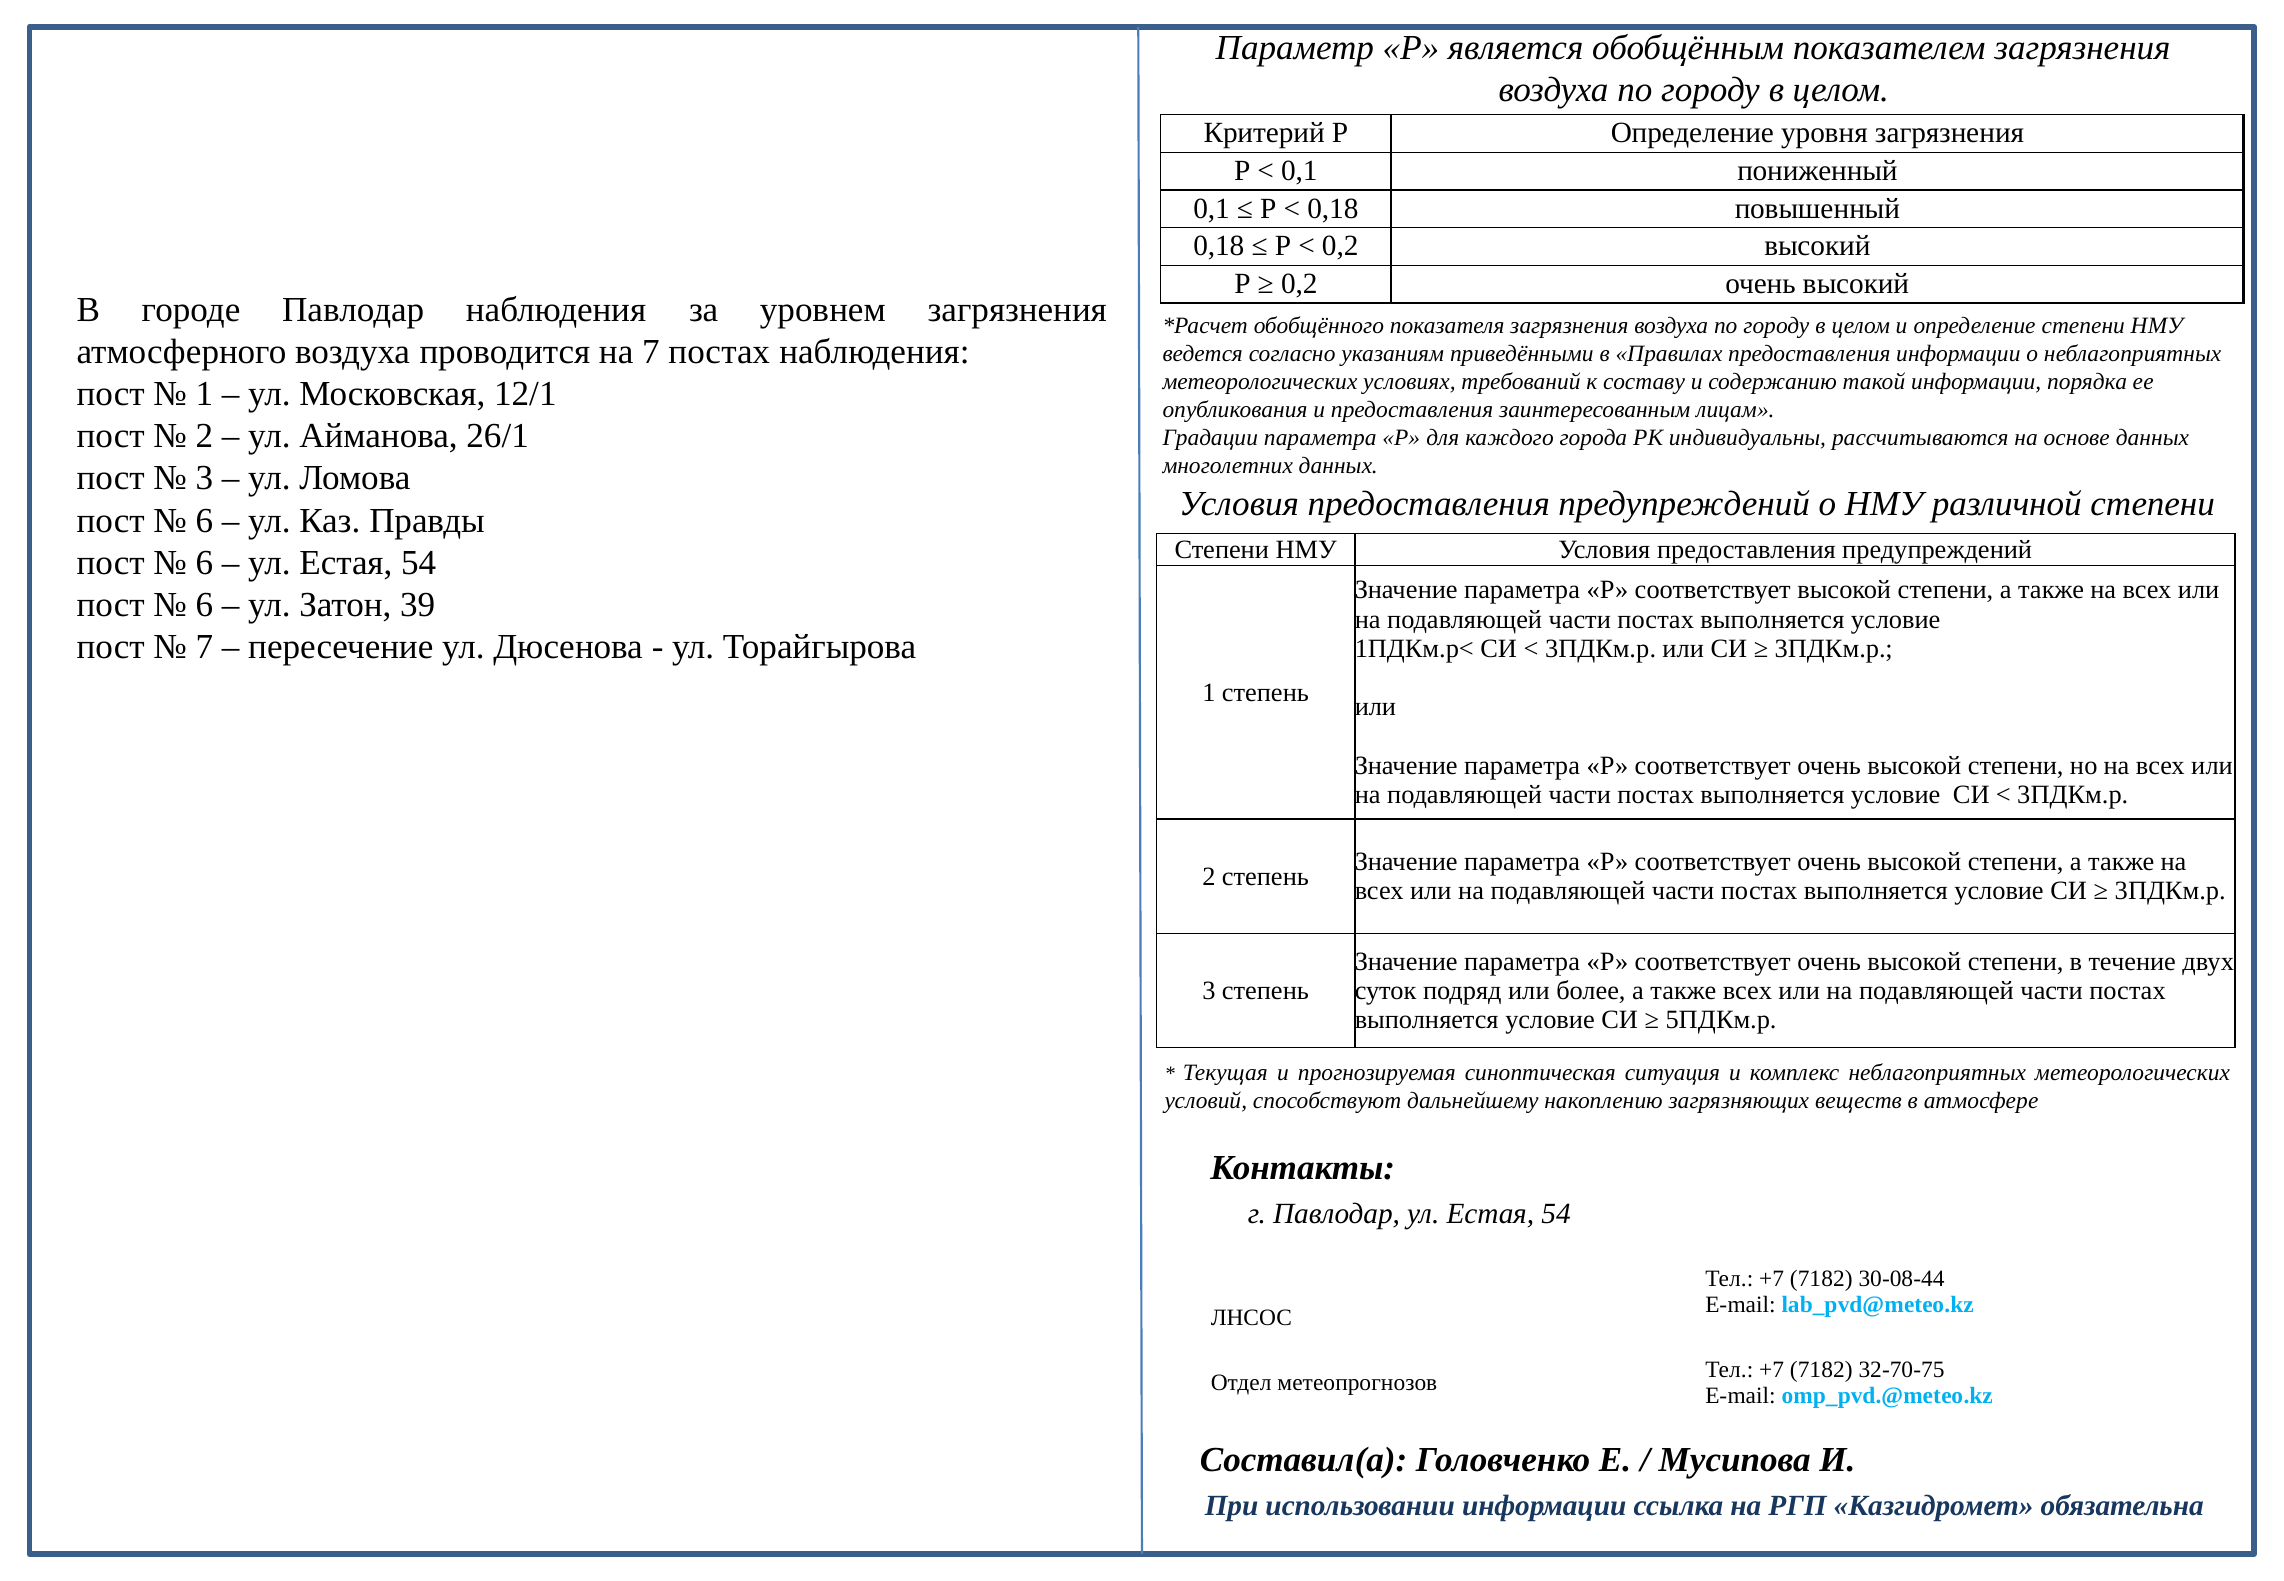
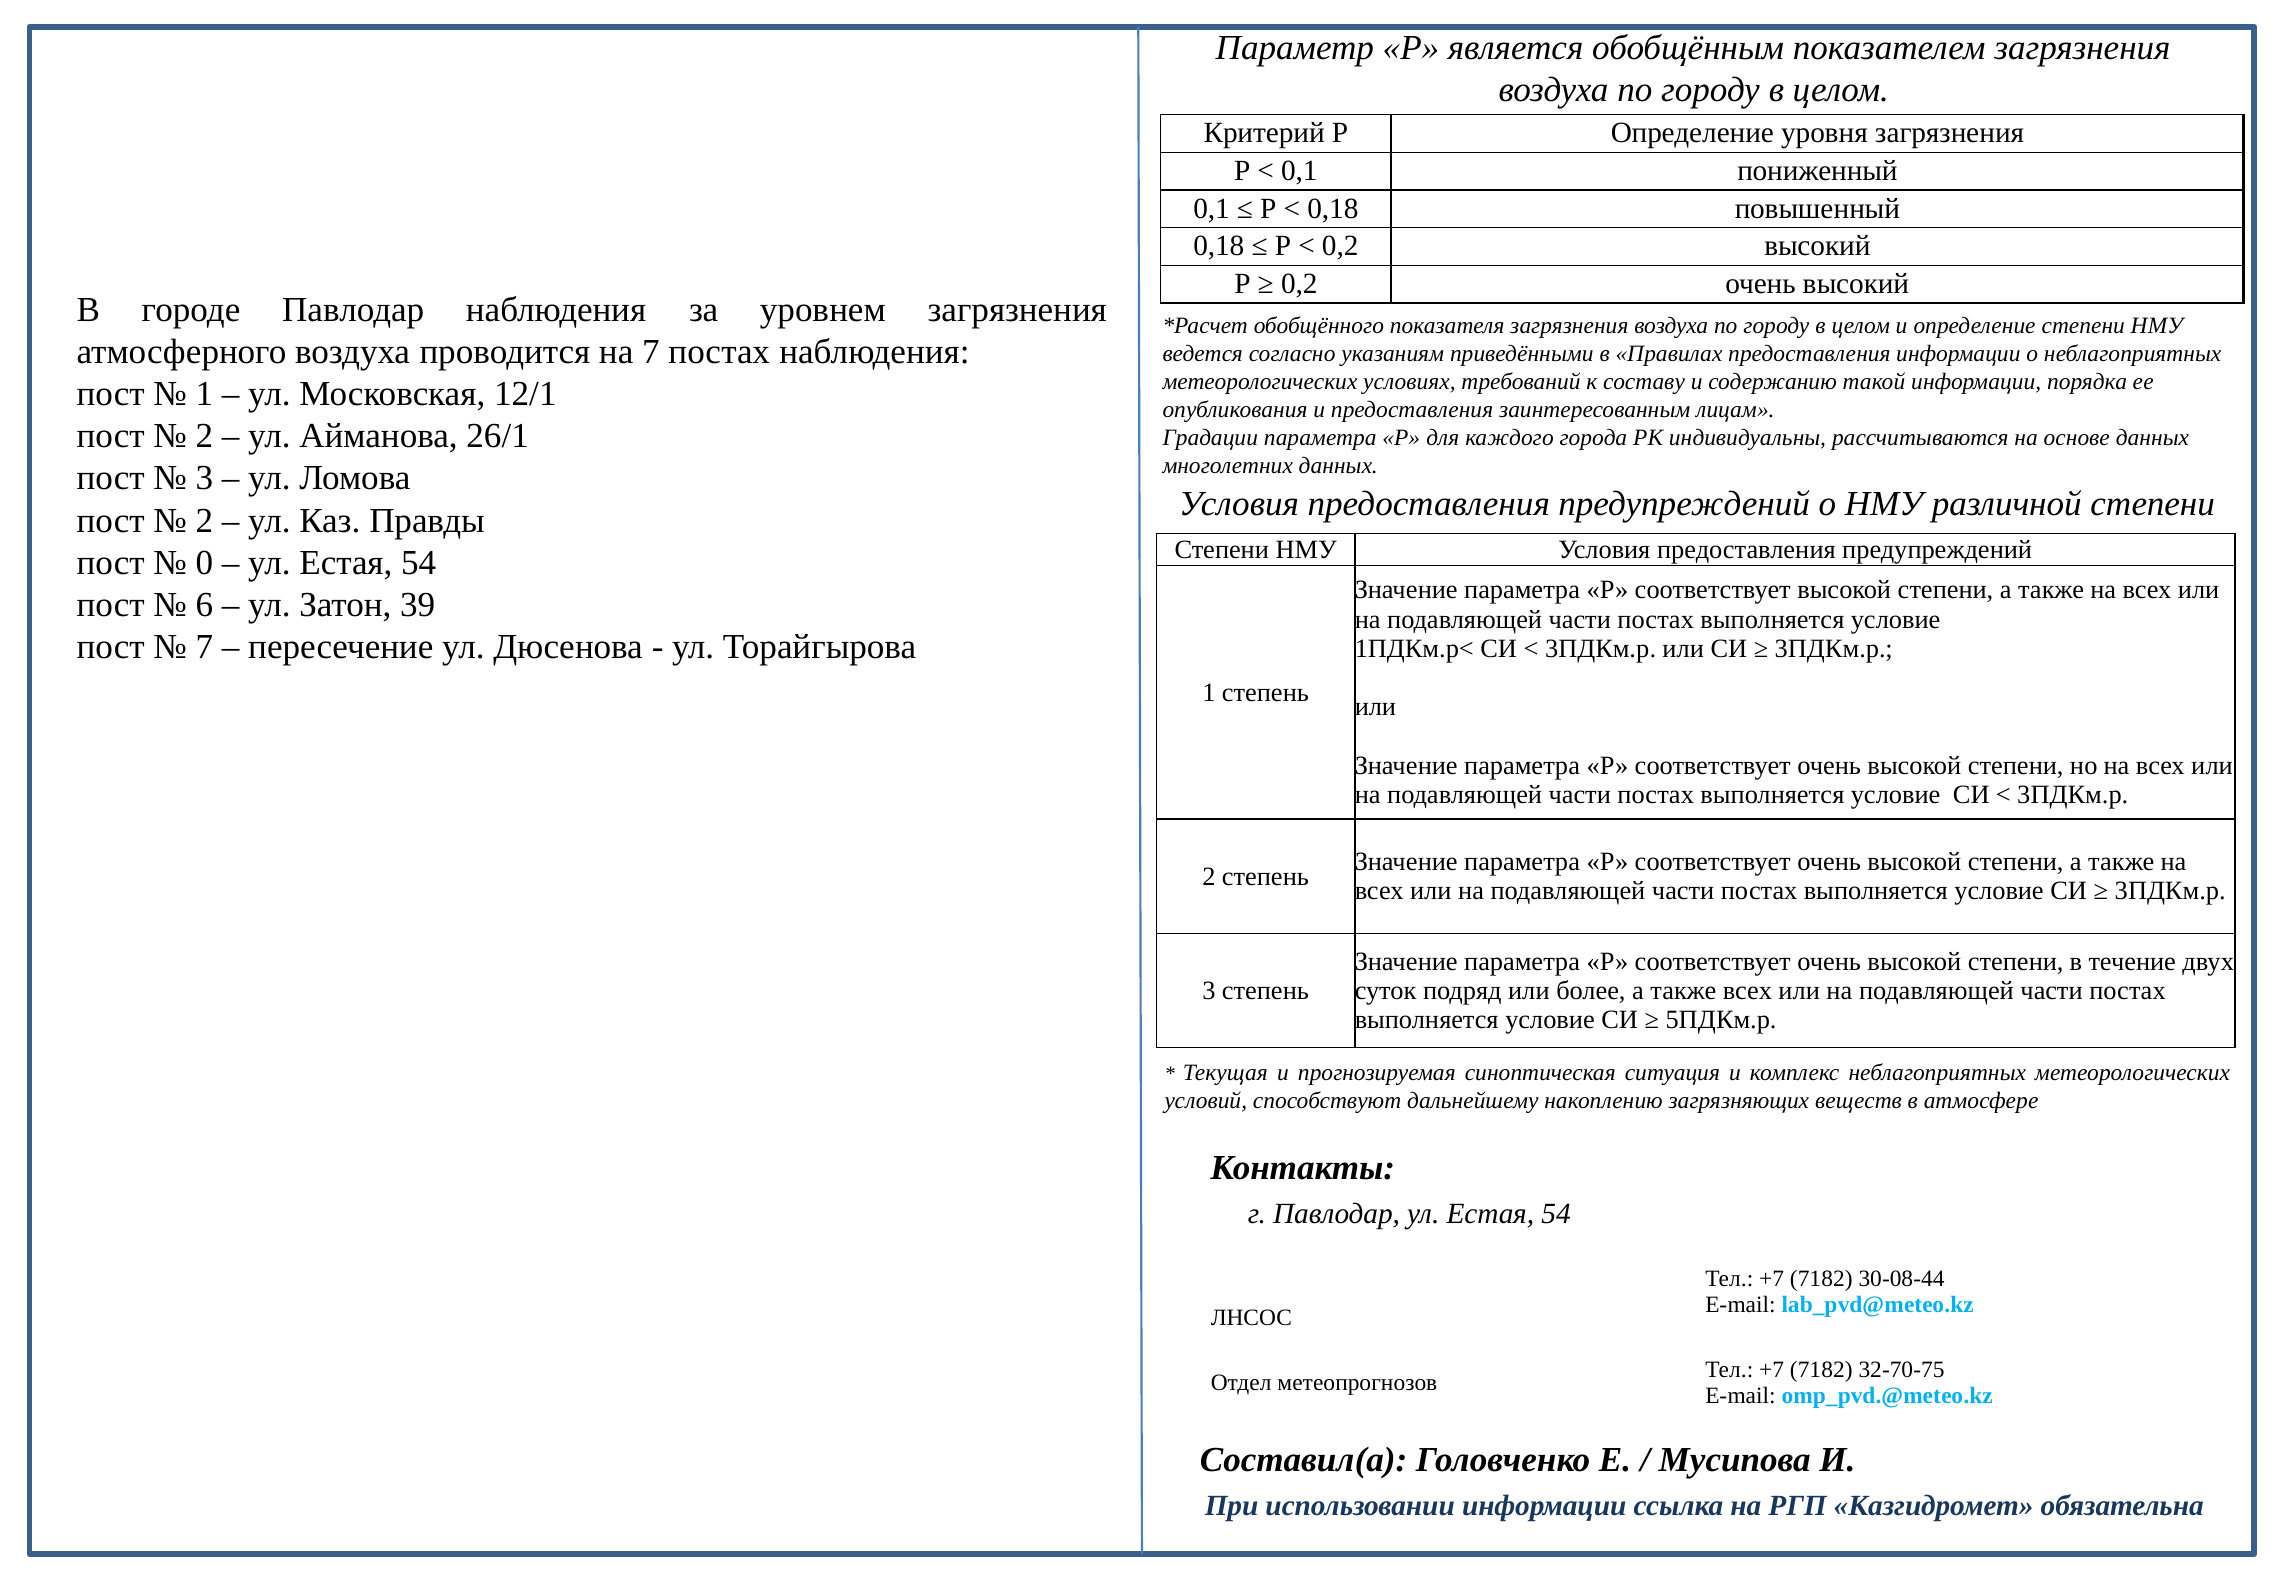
6 at (204, 521): 6 -> 2
6 at (204, 563): 6 -> 0
